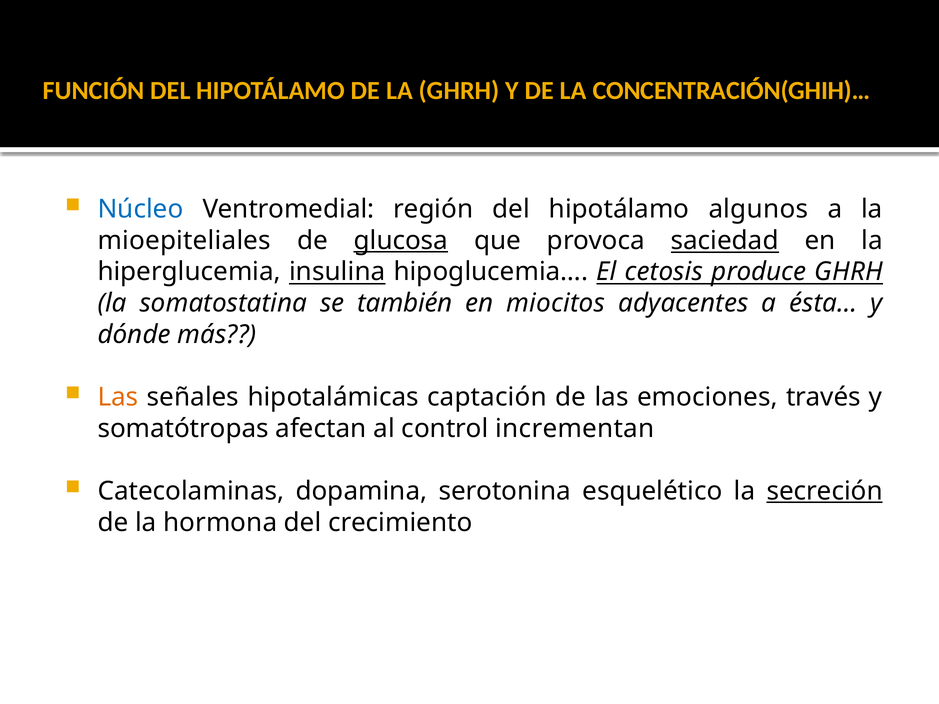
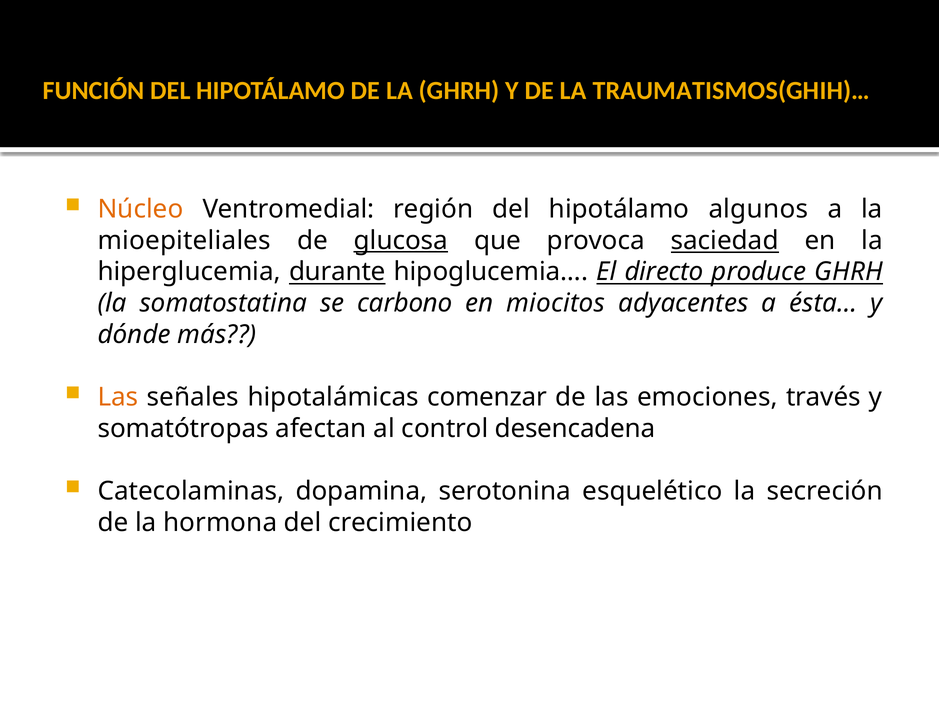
CONCENTRACIÓN(GHIH)…: CONCENTRACIÓN(GHIH)… -> TRAUMATISMOS(GHIH)…
Núcleo colour: blue -> orange
insulina: insulina -> durante
cetosis: cetosis -> directo
también: también -> carbono
captación: captación -> comenzar
incrementan: incrementan -> desencadena
secreción underline: present -> none
